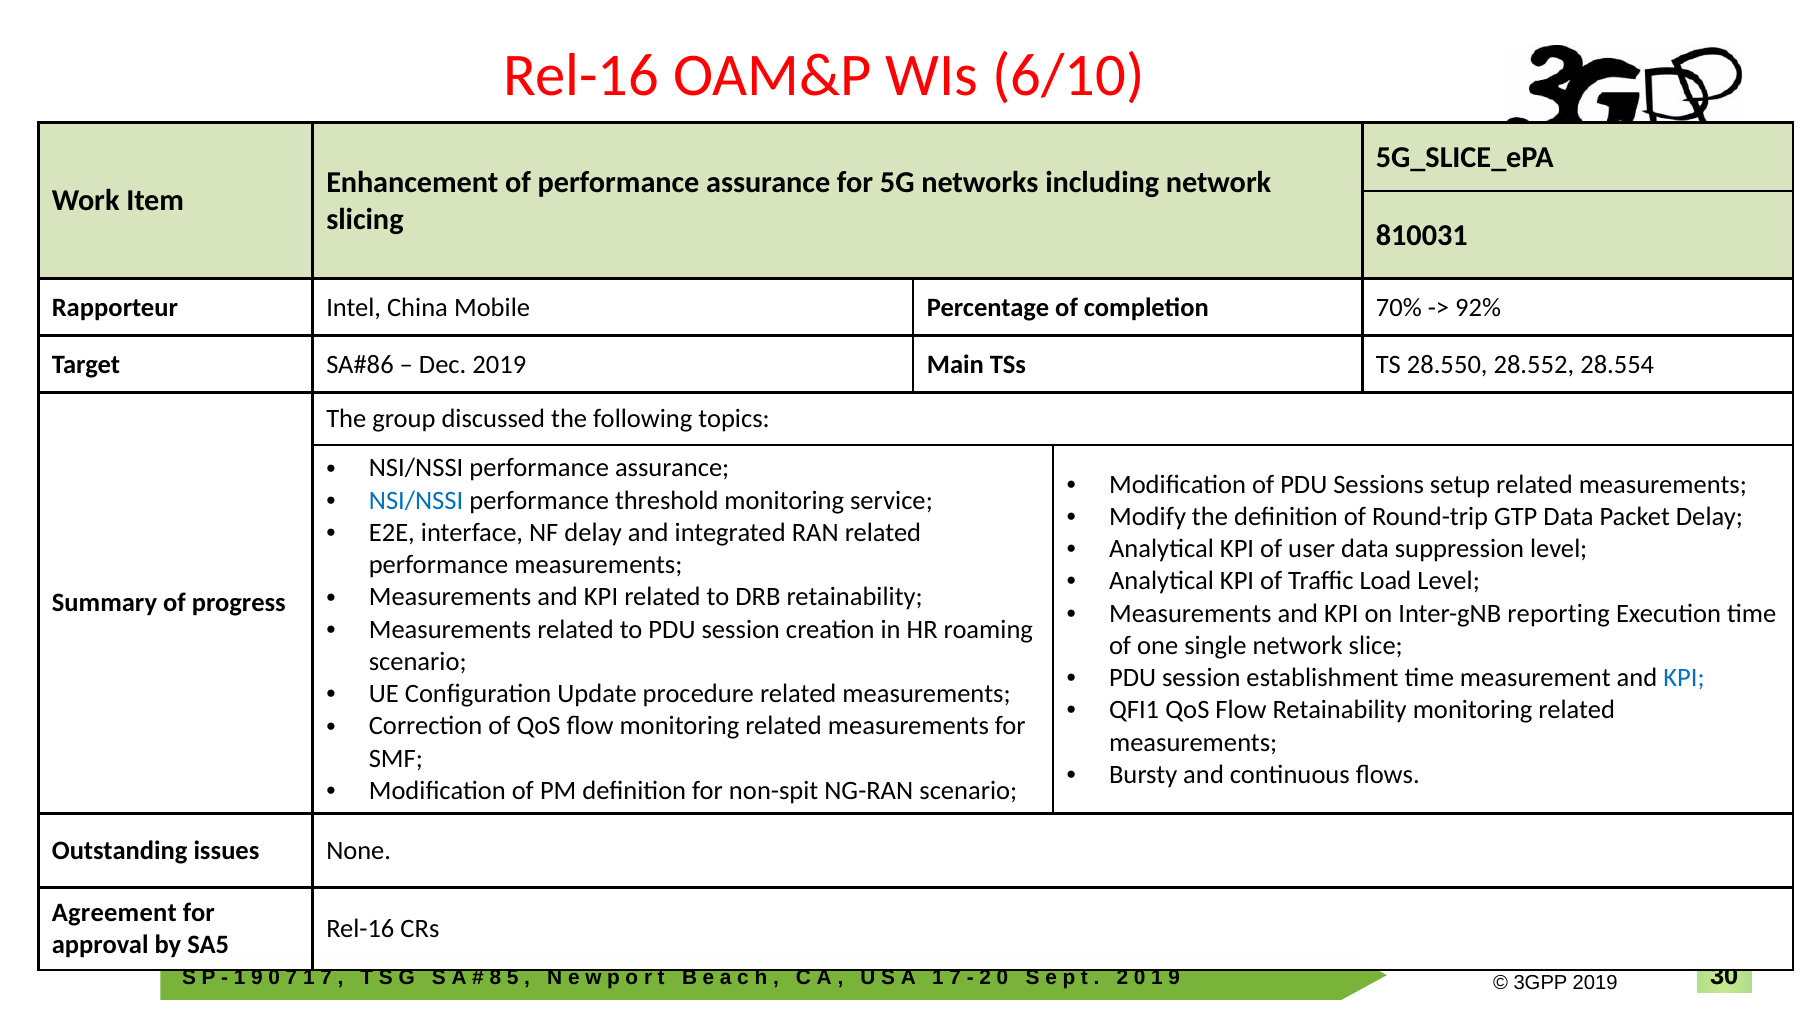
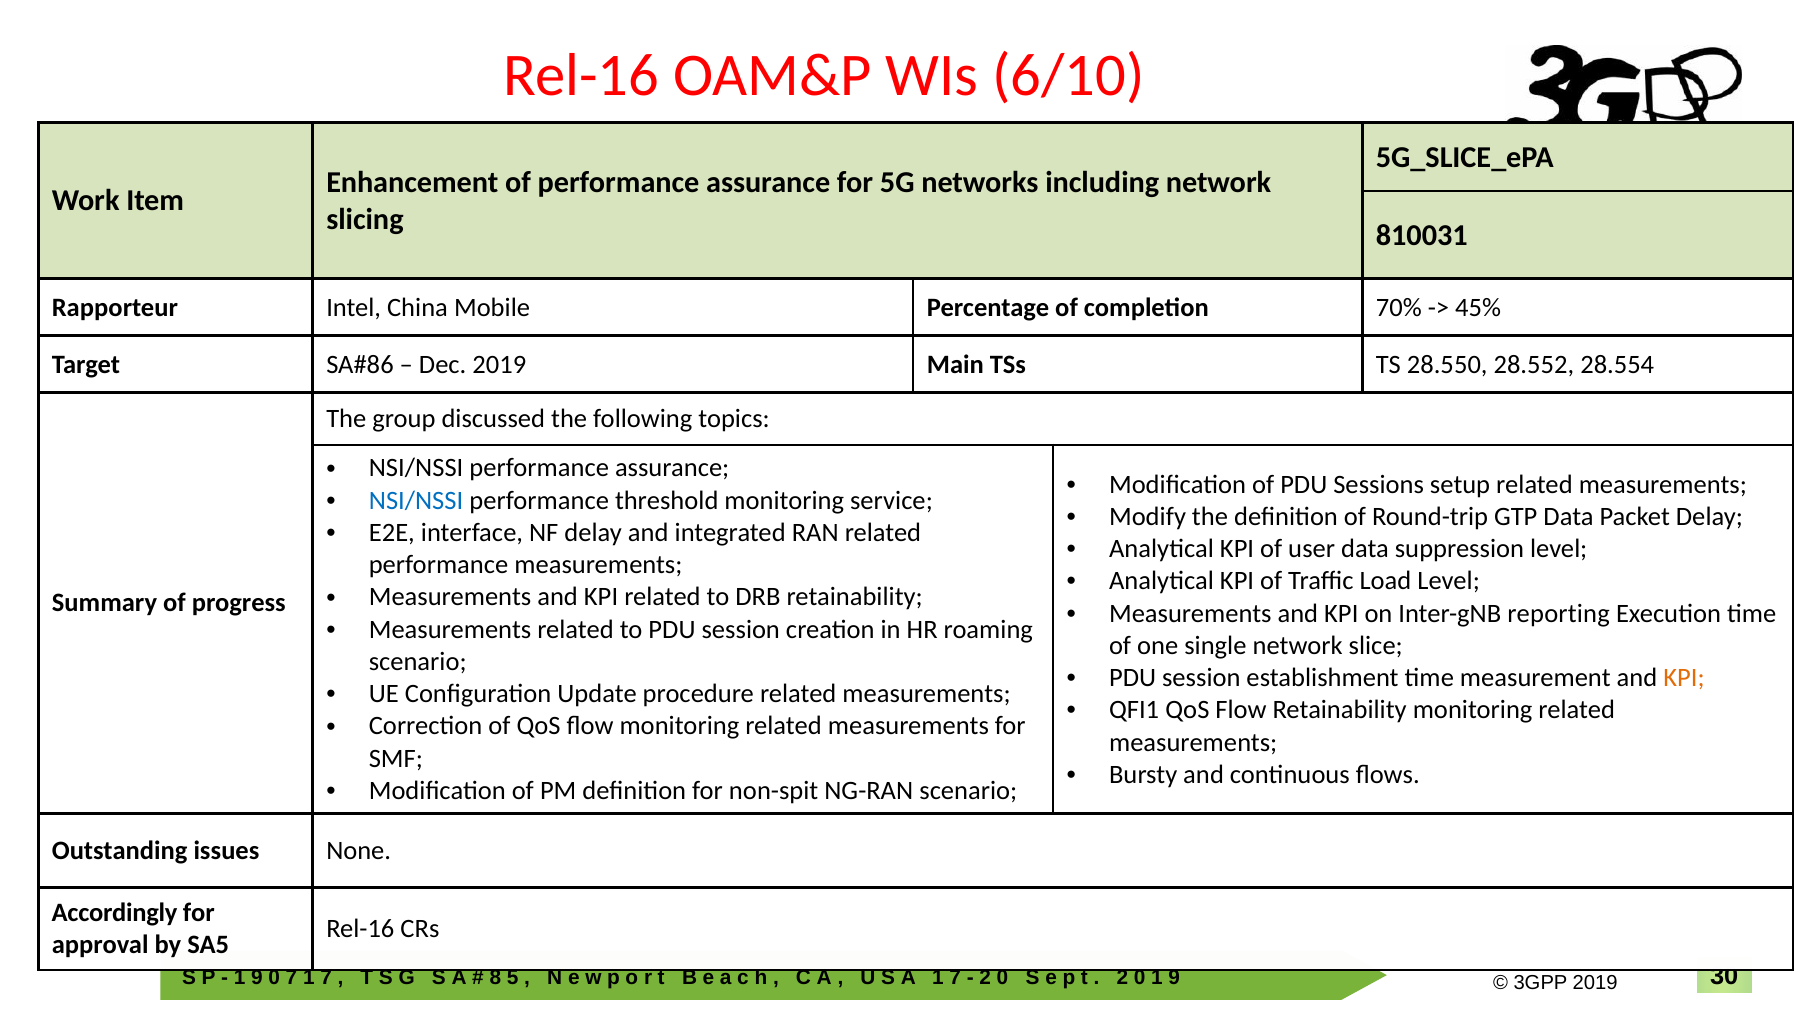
92%: 92% -> 45%
KPI at (1684, 678) colour: blue -> orange
Agreement: Agreement -> Accordingly
